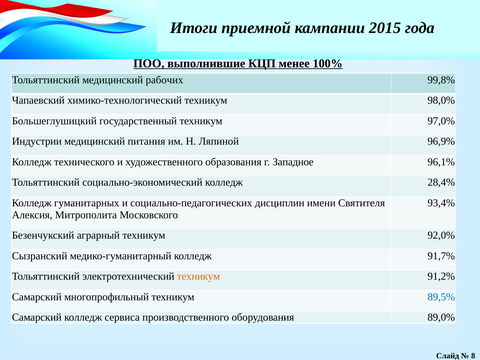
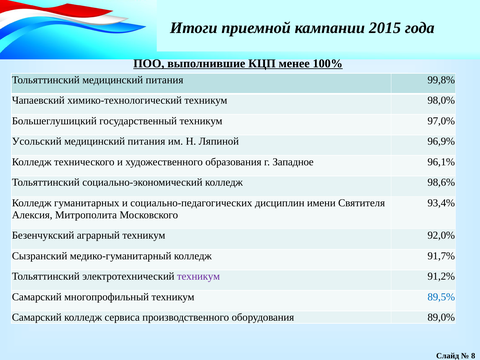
Тольяттинский медицинский рабочих: рабочих -> питания
Индустрии: Индустрии -> Усольский
28,4%: 28,4% -> 98,6%
техникум at (199, 276) colour: orange -> purple
